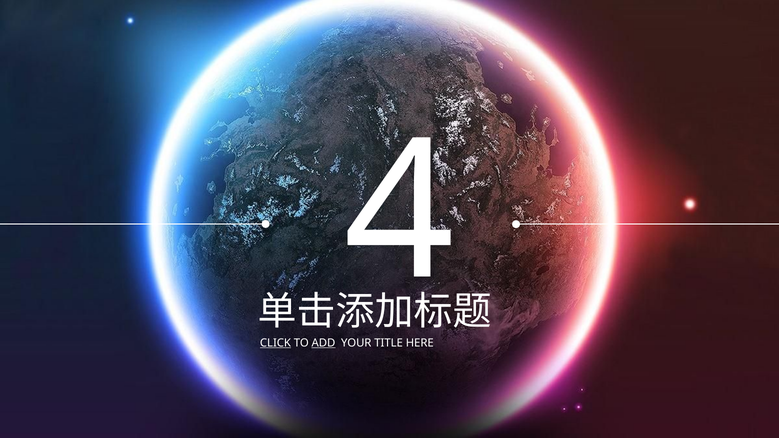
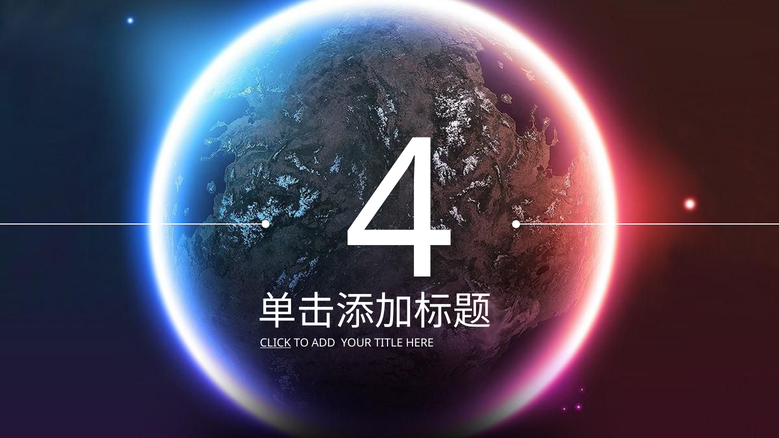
ADD underline: present -> none
